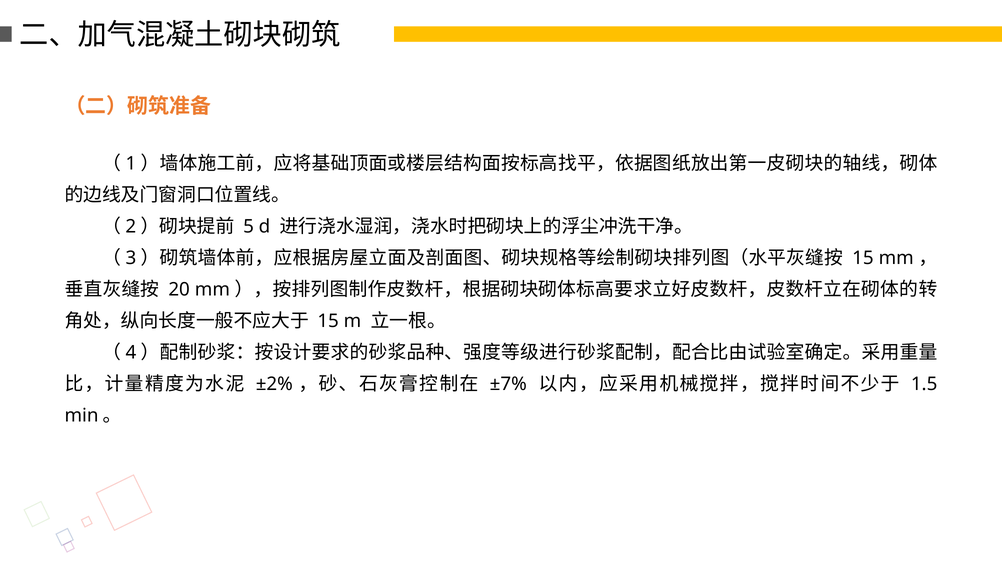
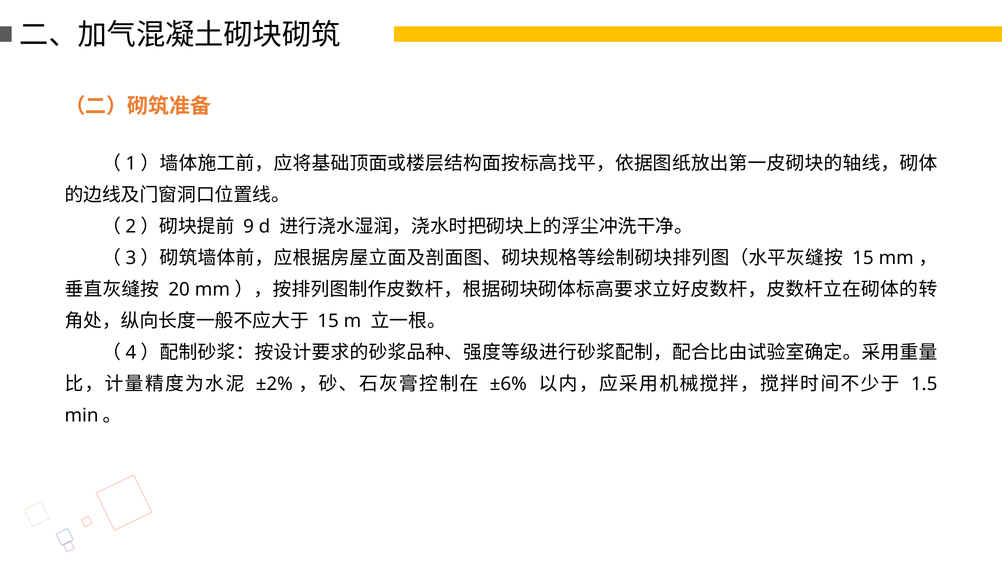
5: 5 -> 9
±7%: ±7% -> ±6%
